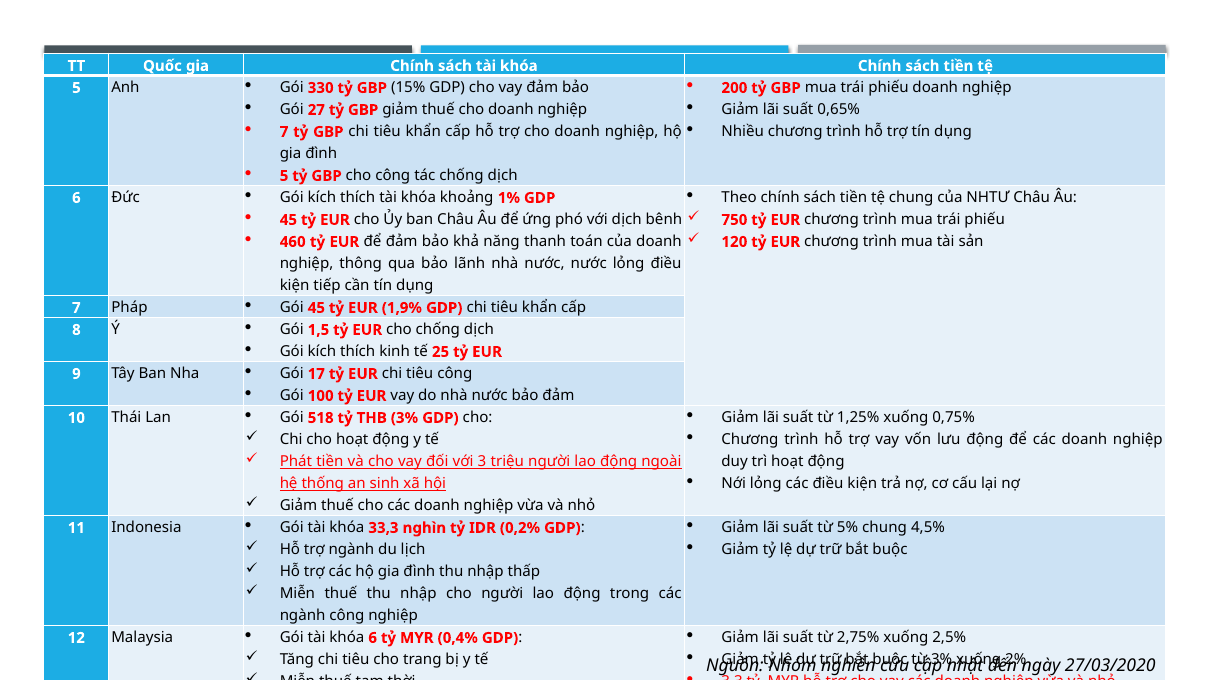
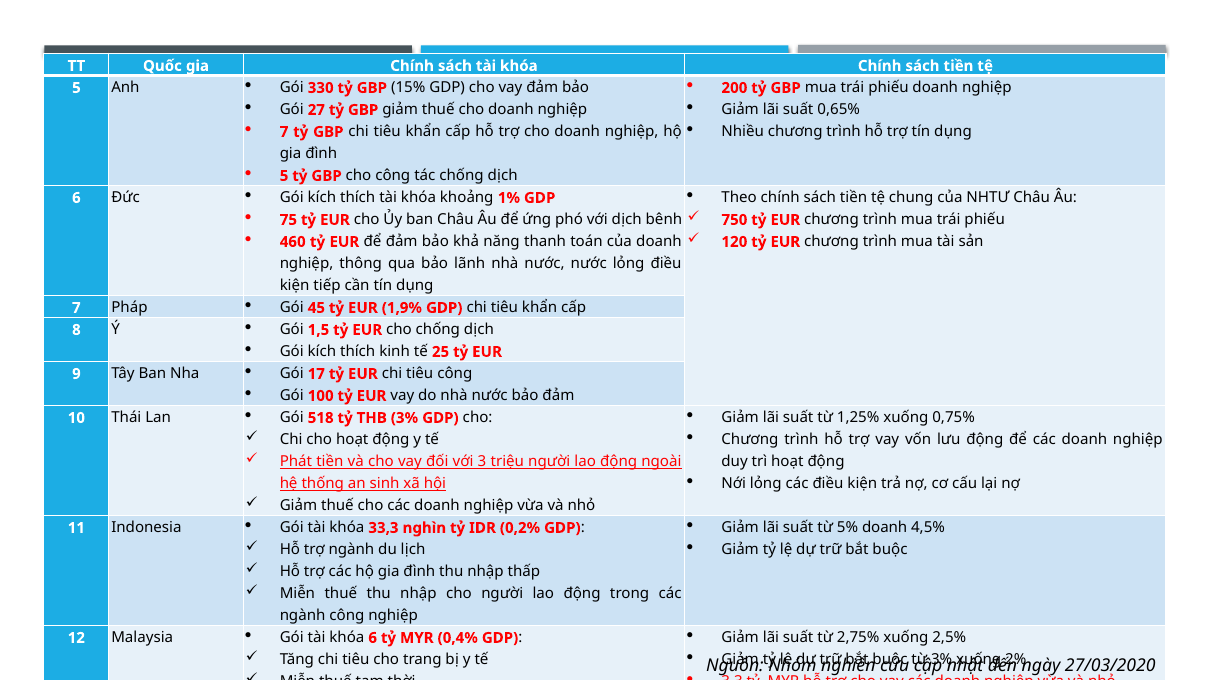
45 at (288, 220): 45 -> 75
5% chung: chung -> doanh
